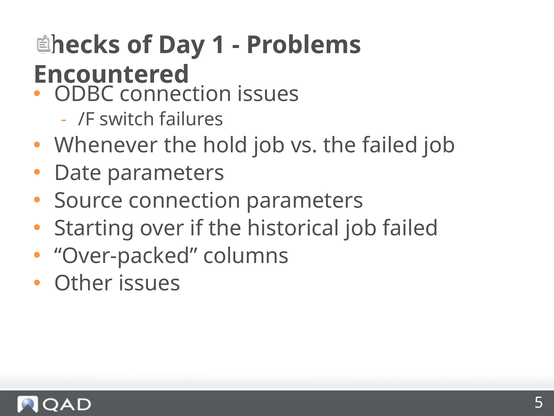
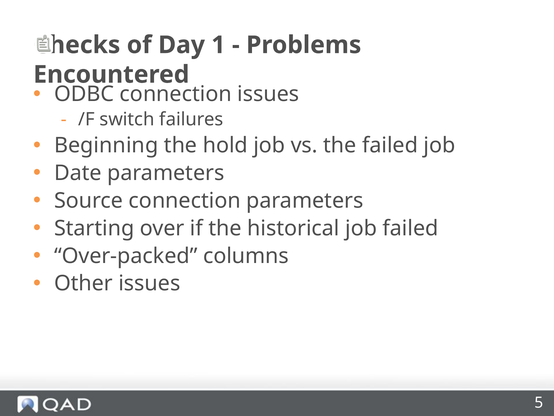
Whenever: Whenever -> Beginning
